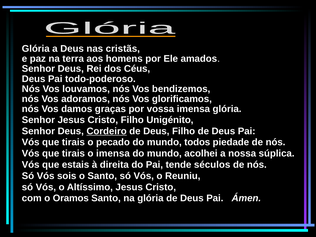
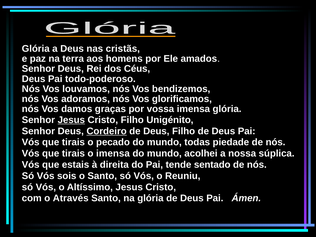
Jesus at (71, 120) underline: none -> present
todos: todos -> todas
séculos: séculos -> sentado
Oramos: Oramos -> Através
